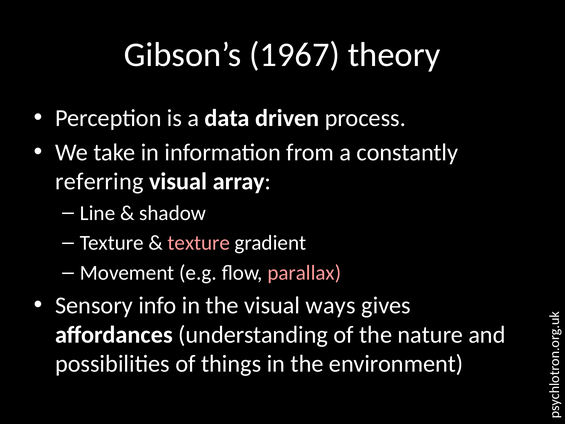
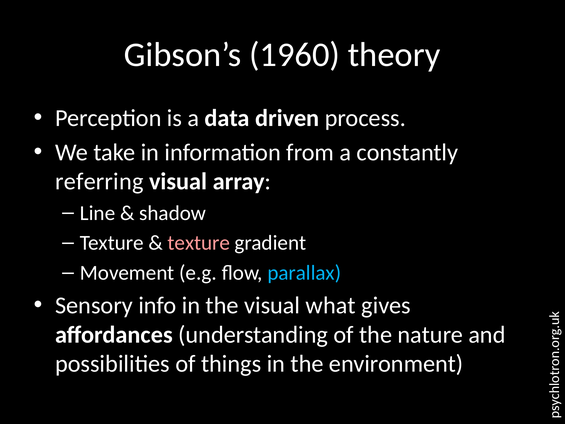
1967: 1967 -> 1960
parallax colour: pink -> light blue
ways: ways -> what
